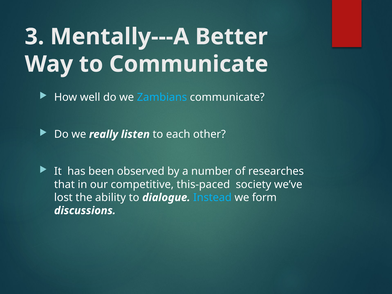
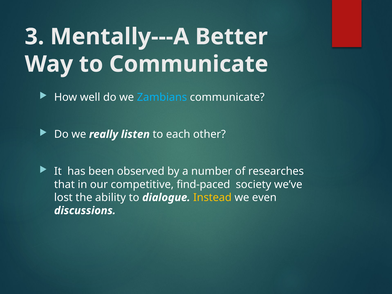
this-paced: this-paced -> find-paced
Instead colour: light blue -> yellow
form: form -> even
